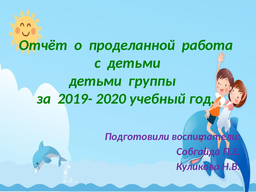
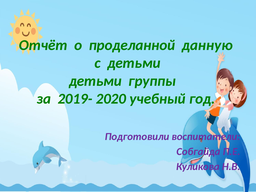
работа: работа -> данную
